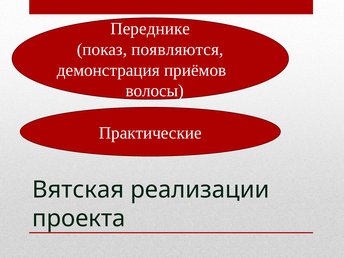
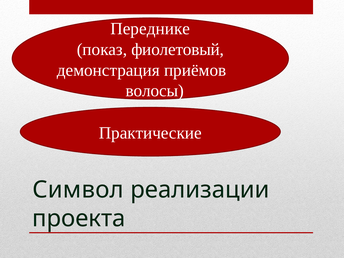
появляются: появляются -> фиолетовый
Вятская: Вятская -> Символ
